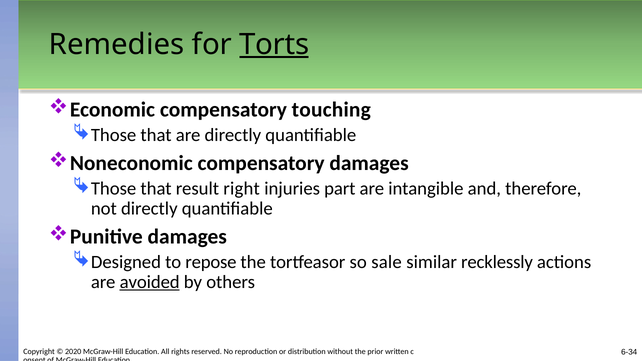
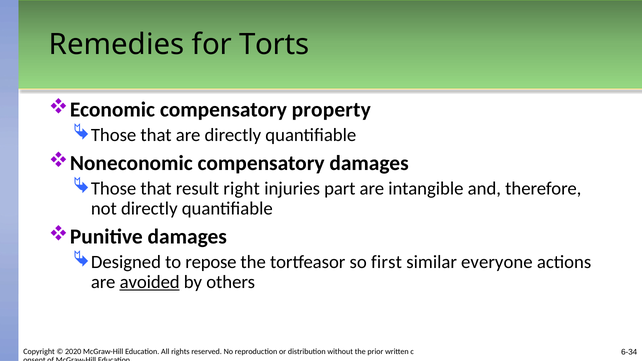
Torts underline: present -> none
touching: touching -> property
sale: sale -> first
recklessly: recklessly -> everyone
